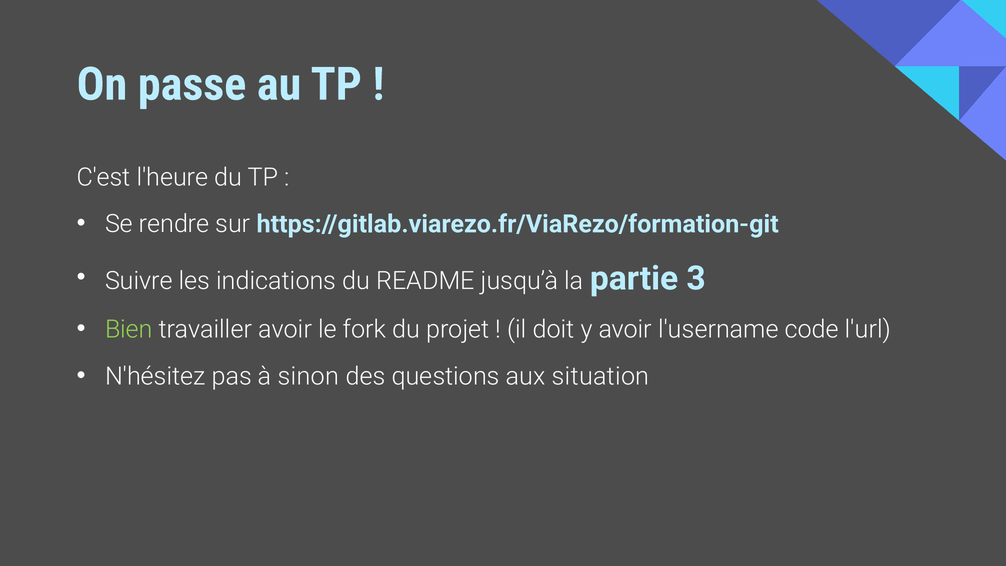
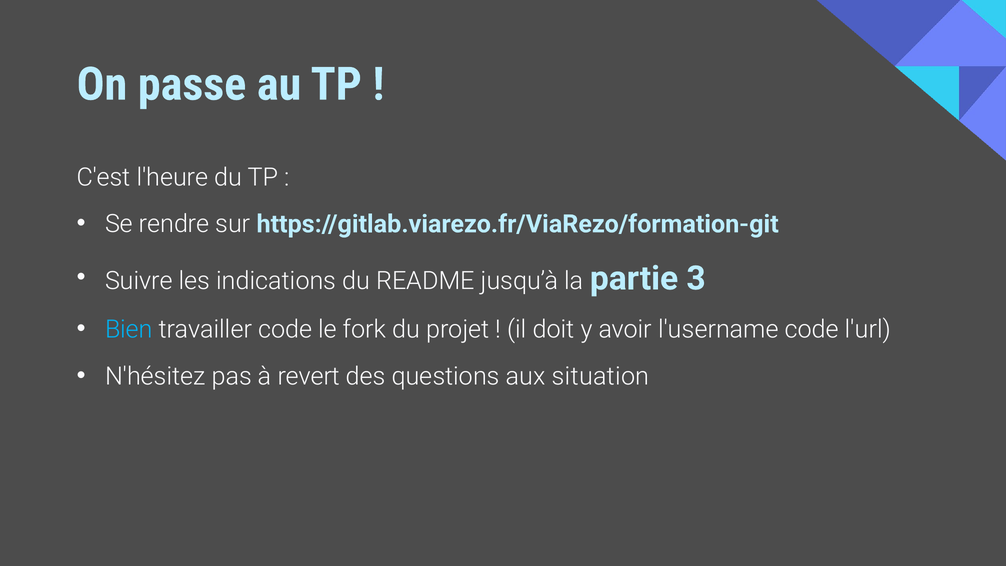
Bien colour: light green -> light blue
travailler avoir: avoir -> code
sinon: sinon -> revert
